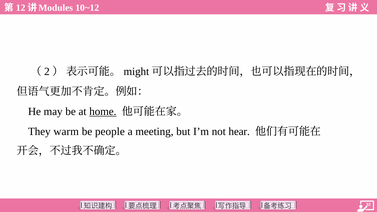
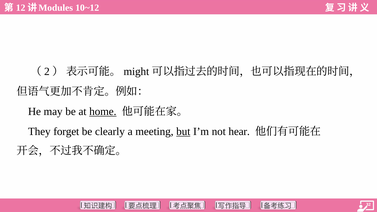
warm: warm -> forget
people: people -> clearly
but underline: none -> present
